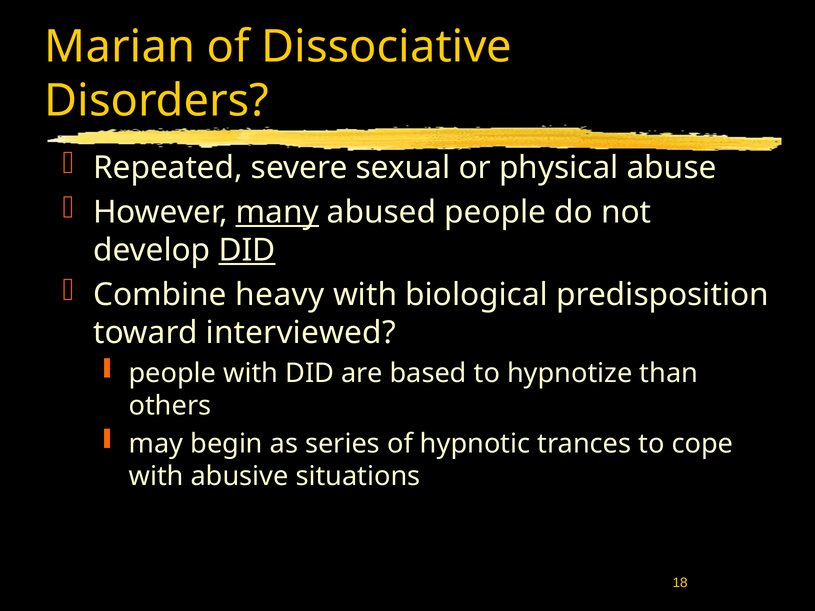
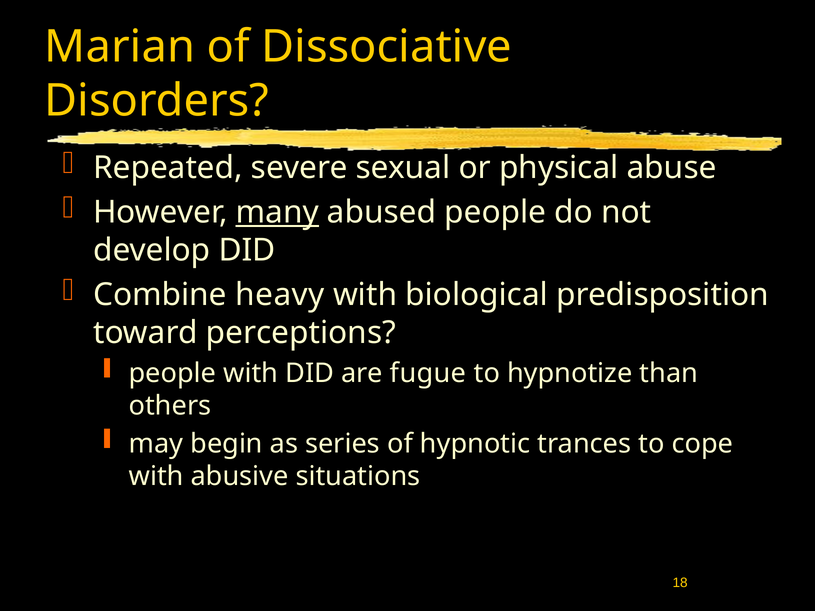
DID at (247, 250) underline: present -> none
interviewed: interviewed -> perceptions
based: based -> fugue
